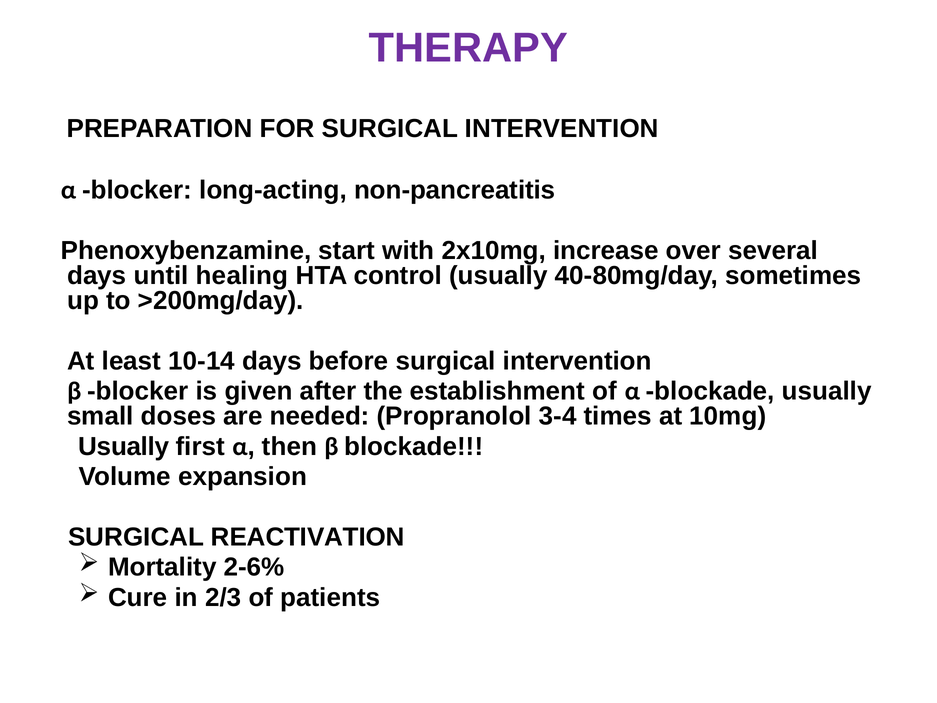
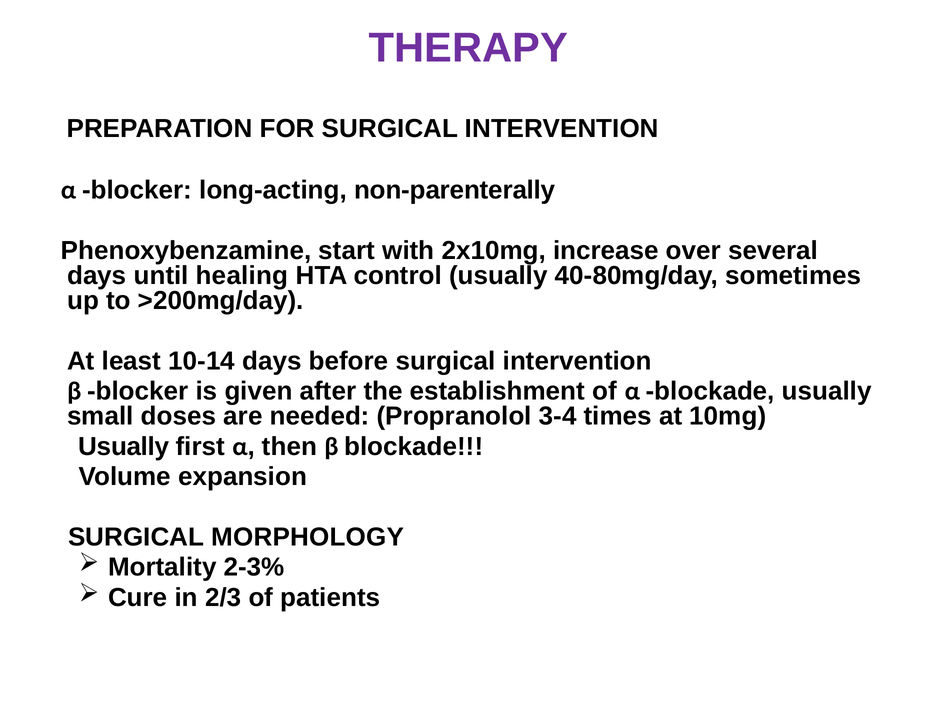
non-pancreatitis: non-pancreatitis -> non-parenterally
REACTIVATION: REACTIVATION -> MORPHOLOGY
2-6%: 2-6% -> 2-3%
